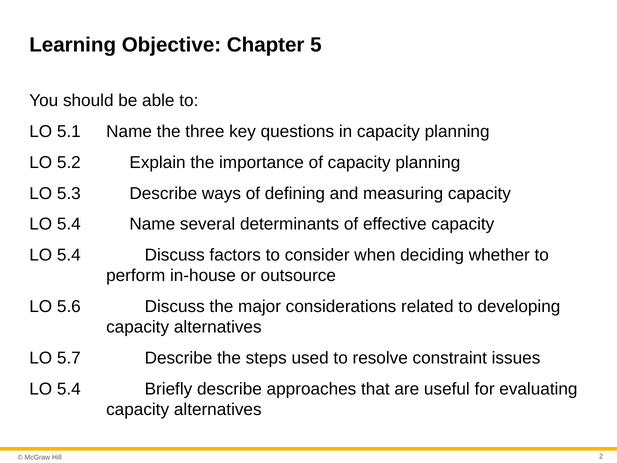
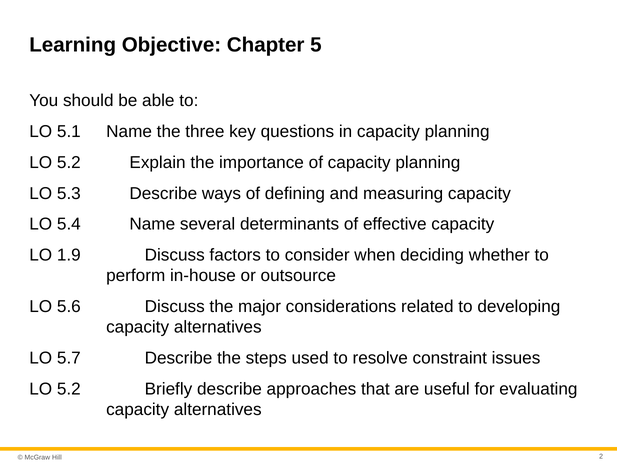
5.4 at (69, 255): 5.4 -> 1.9
5.4 at (69, 389): 5.4 -> 5.2
